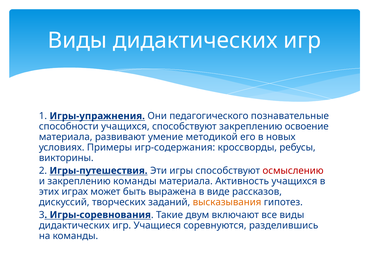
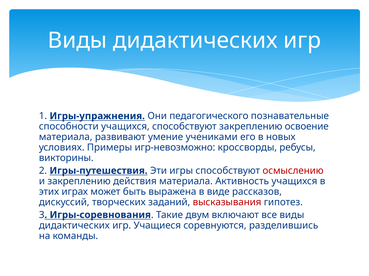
методикой: методикой -> учениками
игр-содержания: игр-содержания -> игр-невозможно
закреплению команды: команды -> действия
высказывания colour: orange -> red
